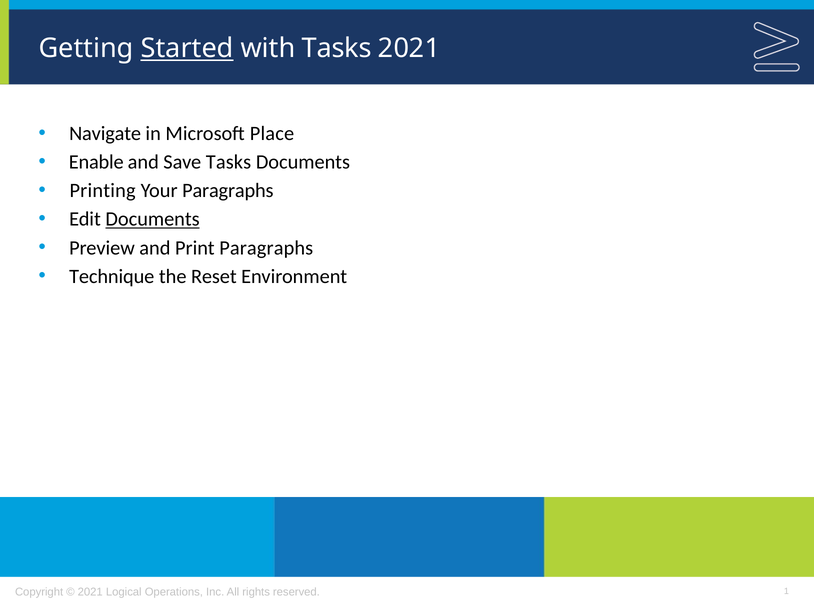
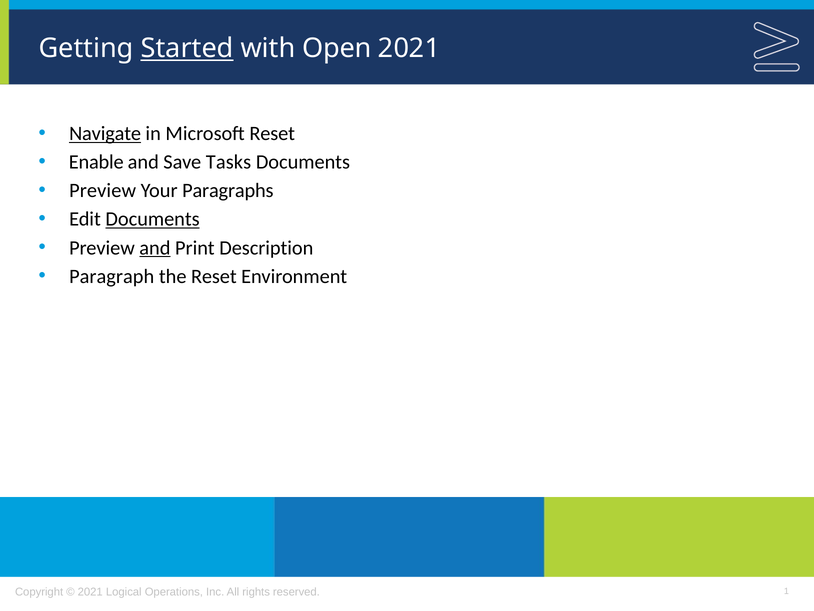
with Tasks: Tasks -> Open
Navigate underline: none -> present
Microsoft Place: Place -> Reset
Printing at (103, 191): Printing -> Preview
and at (155, 248) underline: none -> present
Print Paragraphs: Paragraphs -> Description
Technique: Technique -> Paragraph
